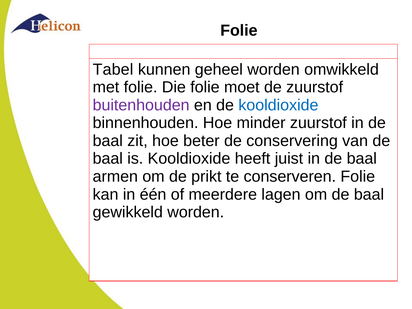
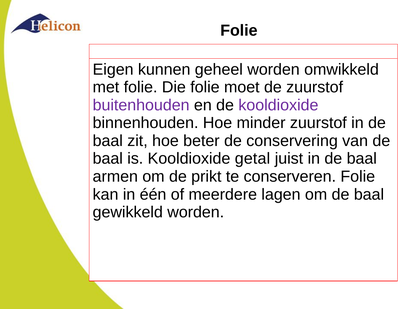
Tabel: Tabel -> Eigen
kooldioxide at (278, 105) colour: blue -> purple
heeft: heeft -> getal
